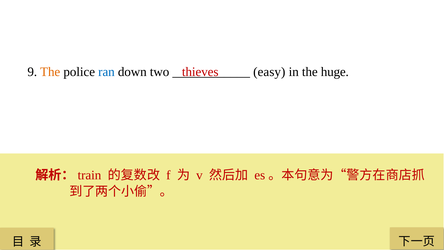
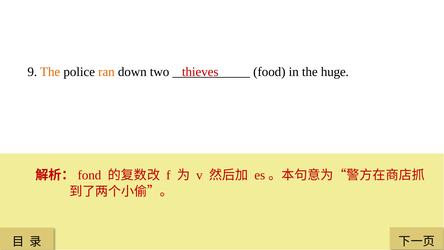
ran colour: blue -> orange
easy: easy -> food
train: train -> fond
